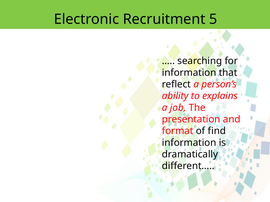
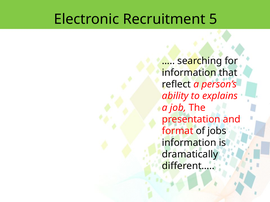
find: find -> jobs
